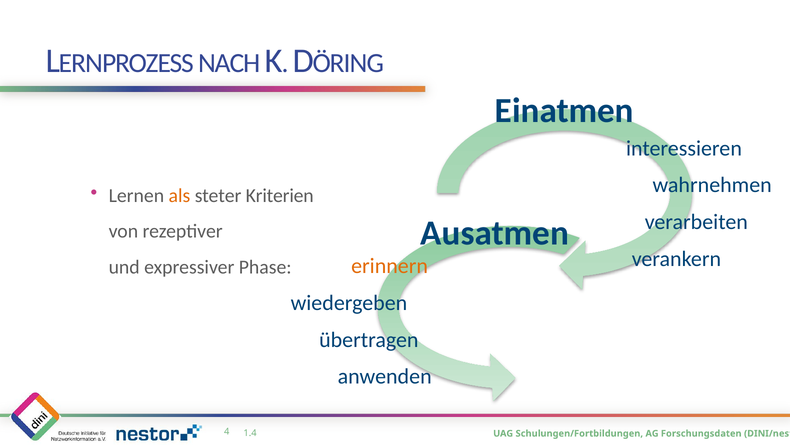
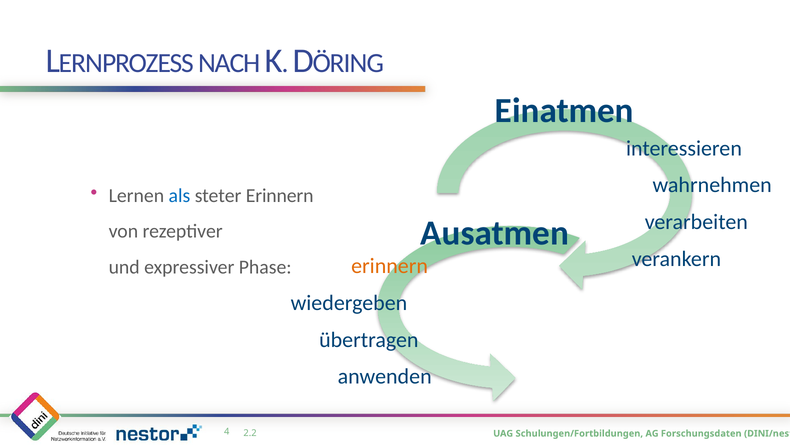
als colour: orange -> blue
steter Kriterien: Kriterien -> Erinnern
1.4: 1.4 -> 2.2
